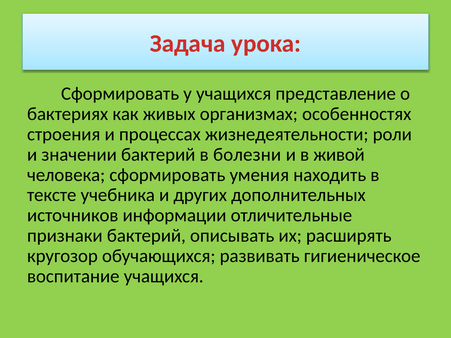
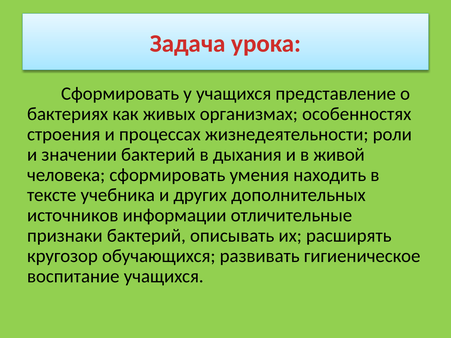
болезни: болезни -> дыхания
